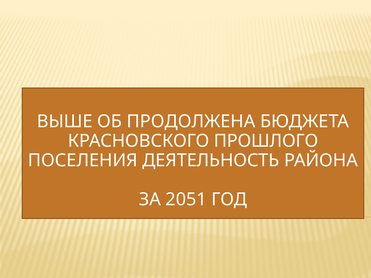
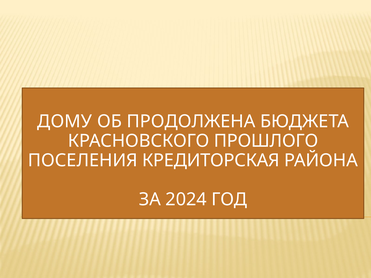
ВЫШЕ: ВЫШЕ -> ДОМУ
ДЕЯТЕЛЬНОСТЬ: ДЕЯТЕЛЬНОСТЬ -> КРЕДИТОРСКАЯ
2051: 2051 -> 2024
